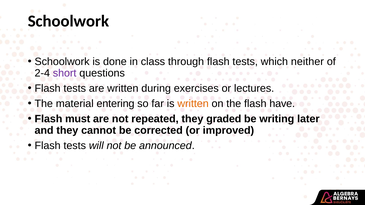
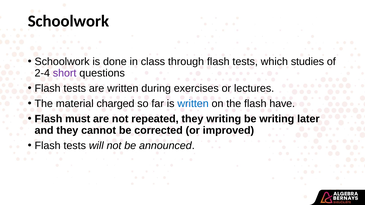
neither: neither -> studies
entering: entering -> charged
written at (193, 104) colour: orange -> blue
they graded: graded -> writing
